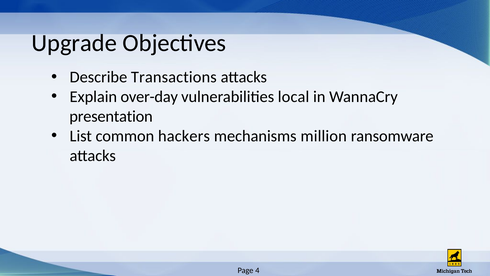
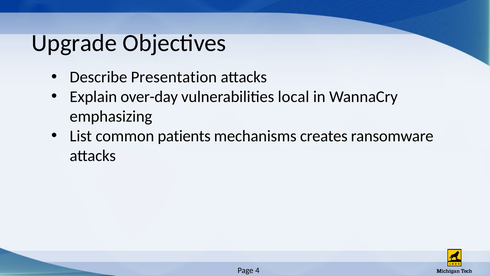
Transactions: Transactions -> Presentation
presentation: presentation -> emphasizing
hackers: hackers -> patients
million: million -> creates
